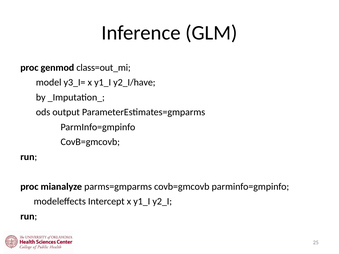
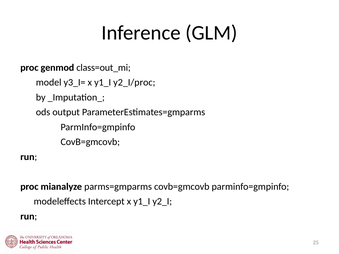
y2_I/have: y2_I/have -> y2_I/proc
